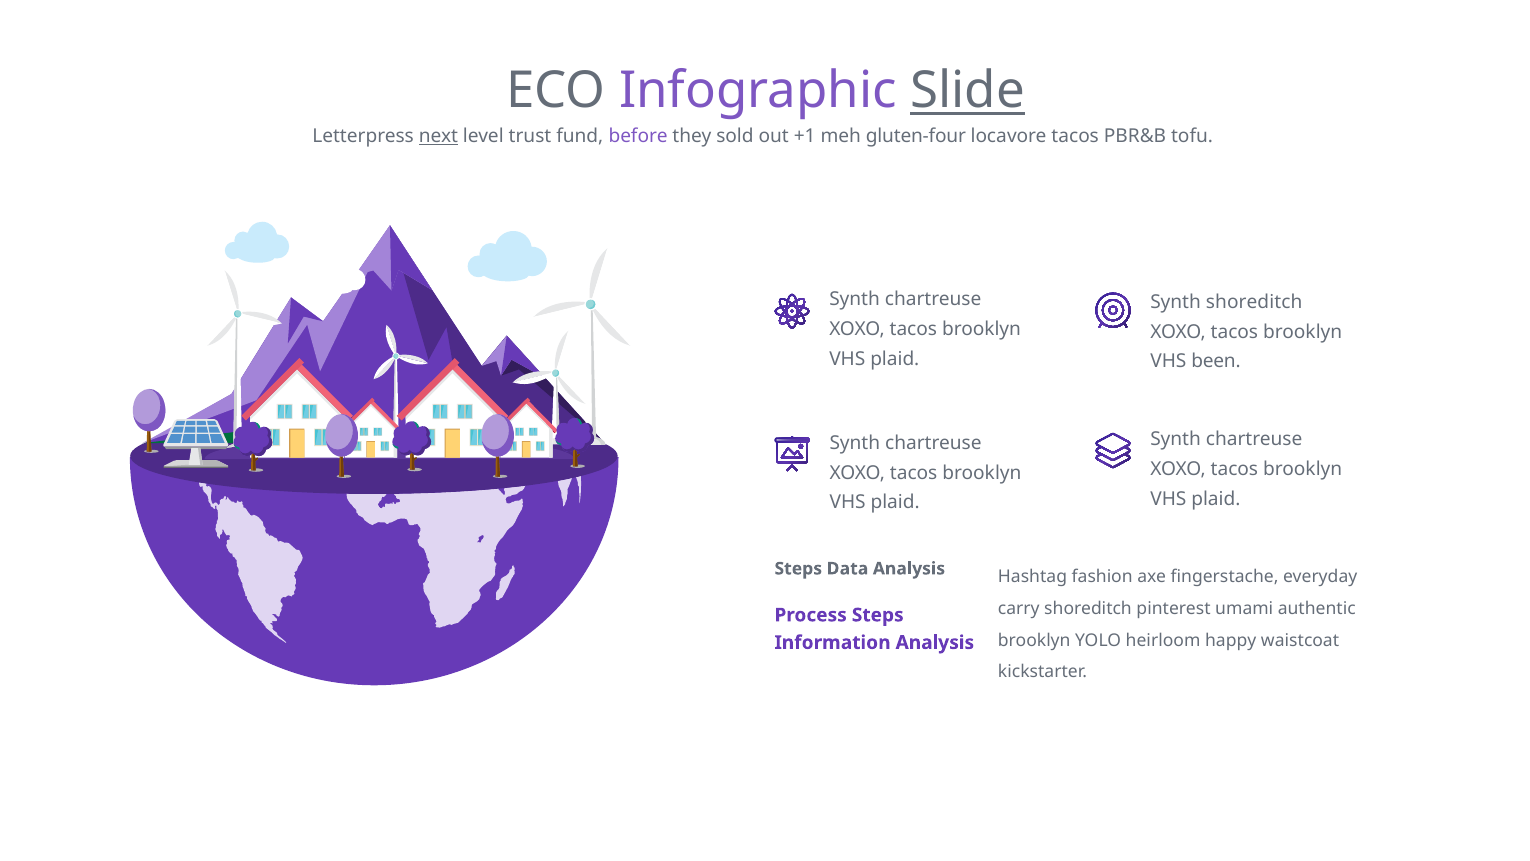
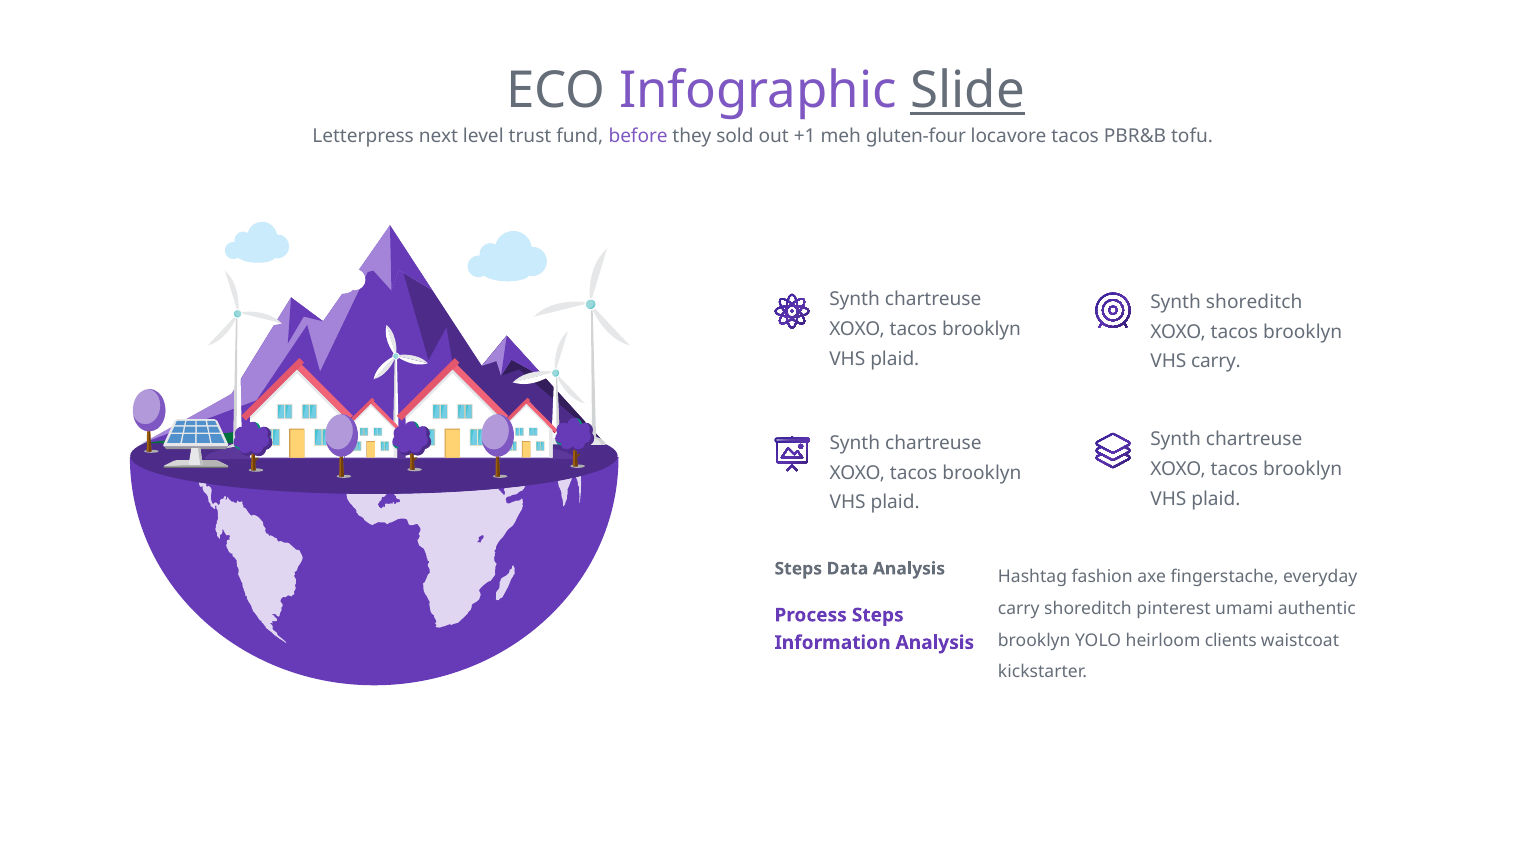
next underline: present -> none
VHS been: been -> carry
happy: happy -> clients
